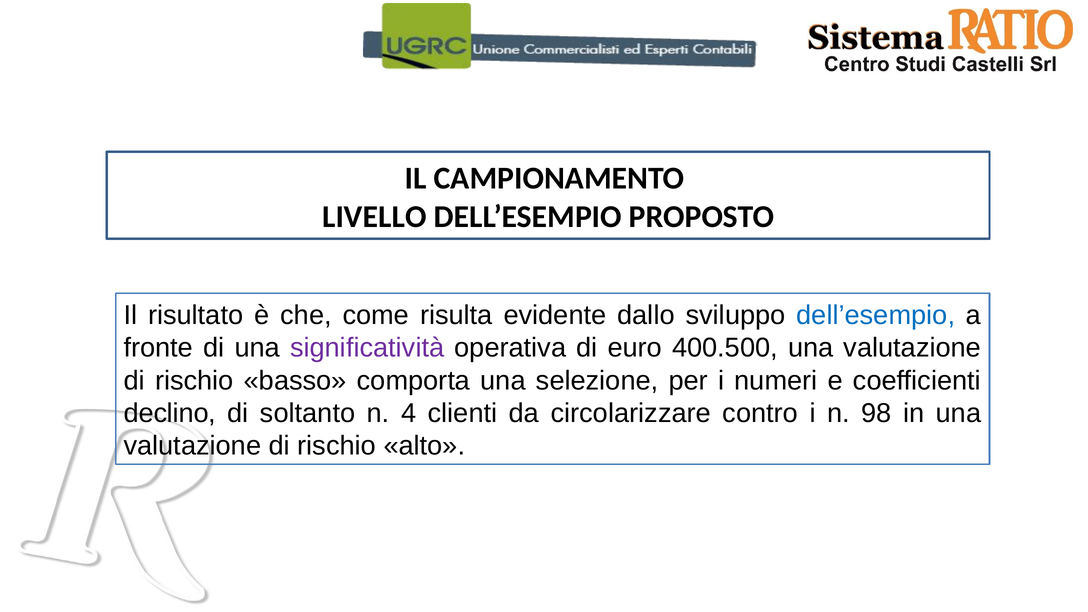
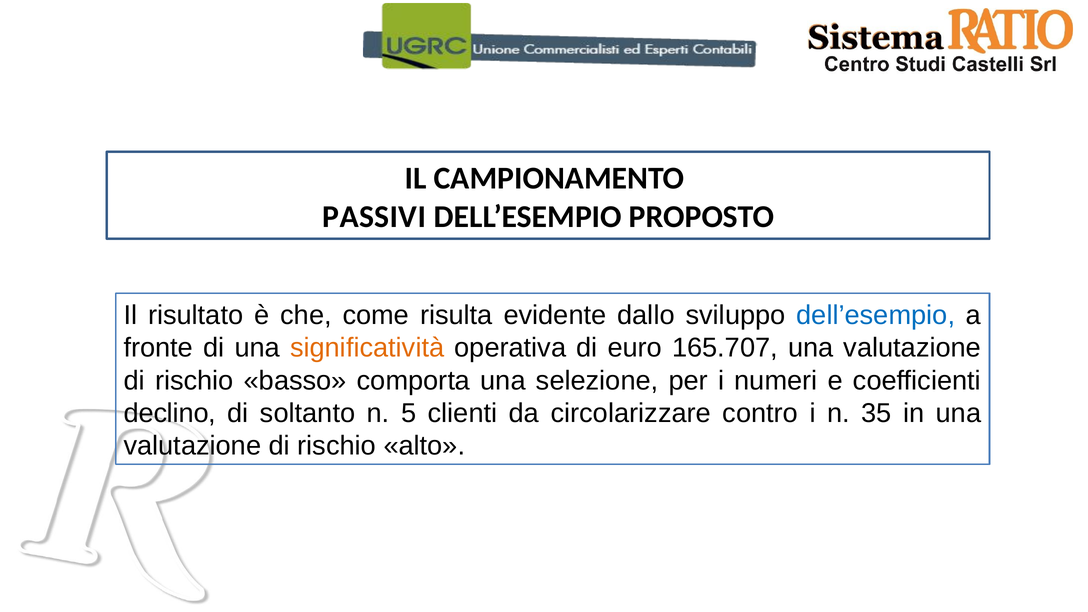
LIVELLO: LIVELLO -> PASSIVI
significatività colour: purple -> orange
400.500: 400.500 -> 165.707
4: 4 -> 5
98: 98 -> 35
